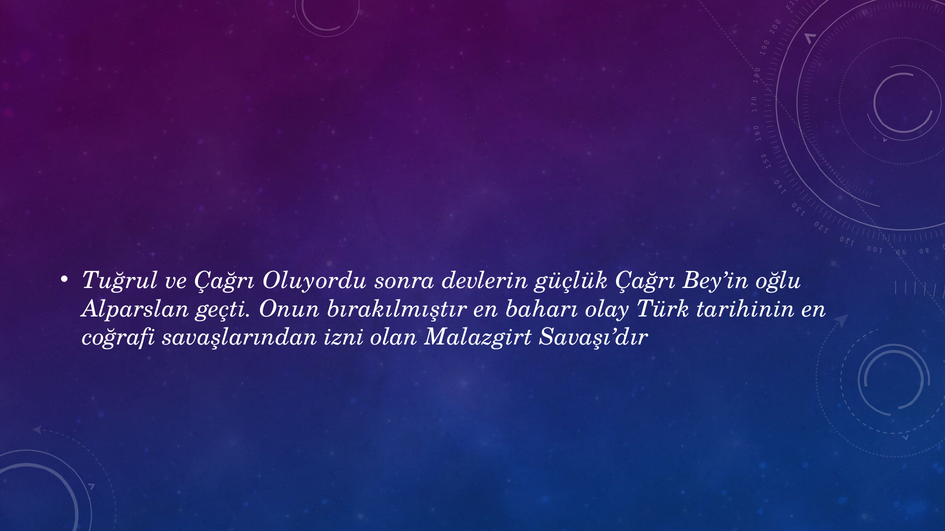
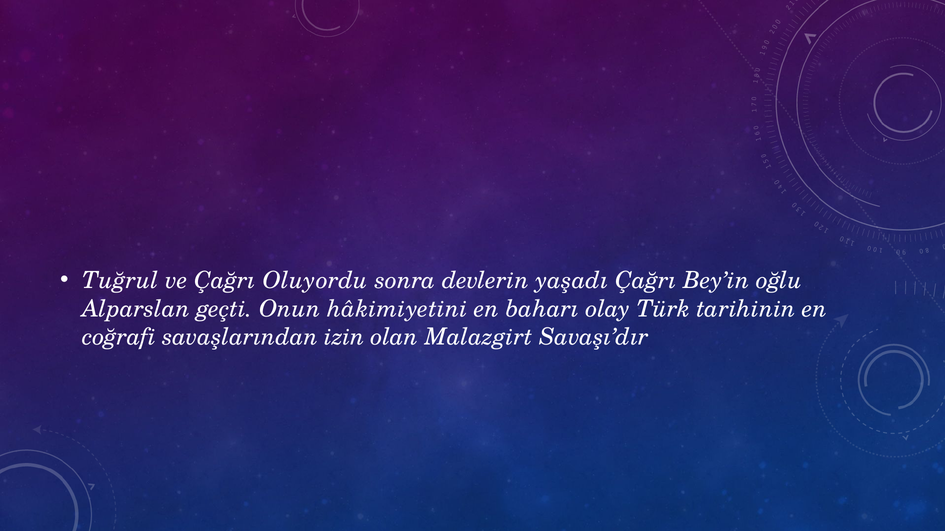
güçlük: güçlük -> yaşadı
bırakılmıştır: bırakılmıştır -> hâkimiyetini
izni: izni -> izin
